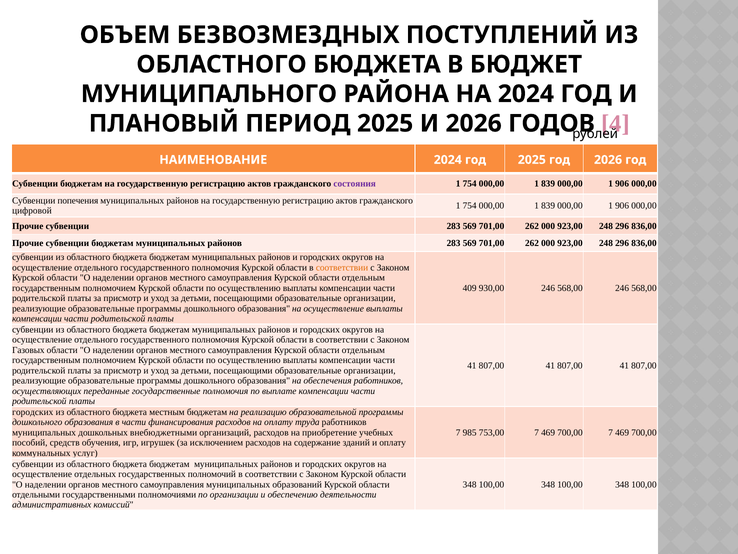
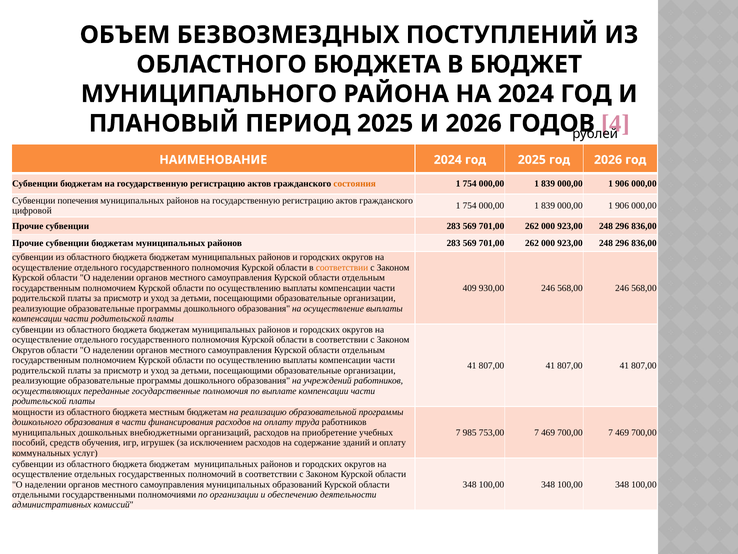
состояния colour: purple -> orange
Газовых at (28, 350): Газовых -> Округов
обеспечения: обеспечения -> учреждений
городских at (33, 412): городских -> мощности
